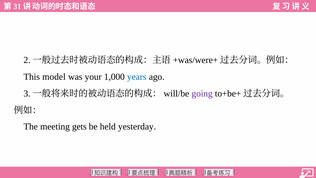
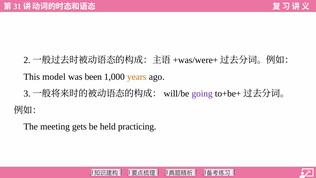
your: your -> been
years colour: blue -> orange
yesterday: yesterday -> practicing
